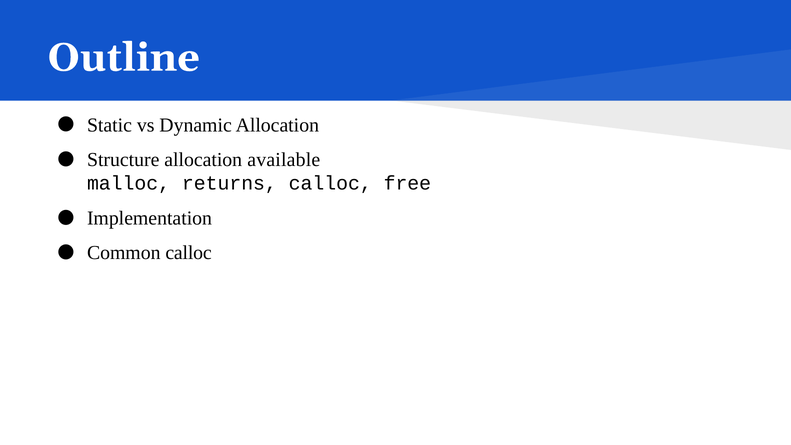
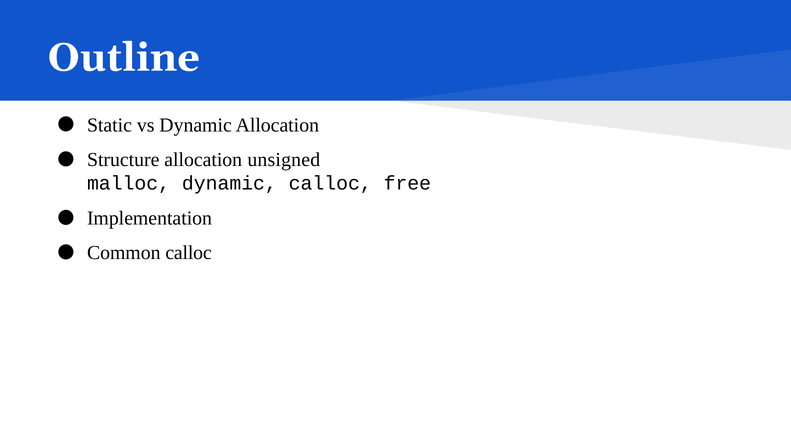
available: available -> unsigned
malloc returns: returns -> dynamic
